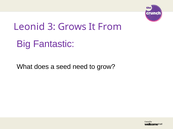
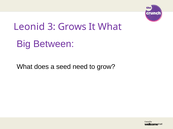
It From: From -> What
Fantastic: Fantastic -> Between
